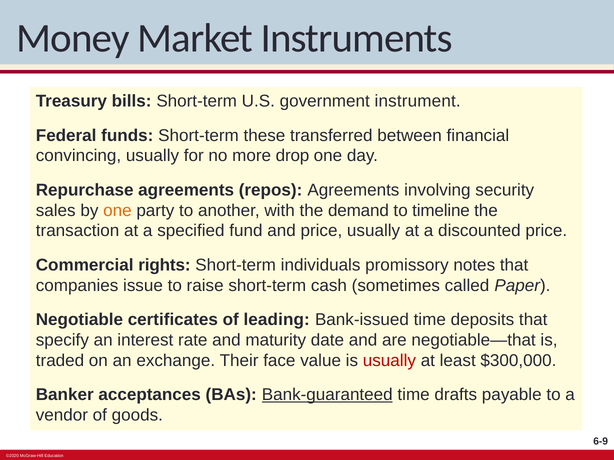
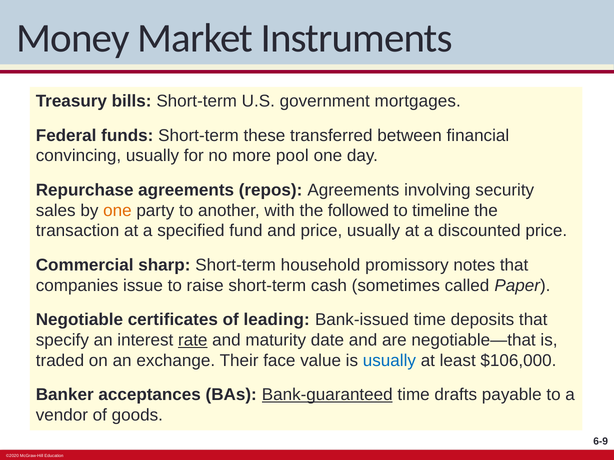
instrument: instrument -> mortgages
drop: drop -> pool
demand: demand -> followed
rights: rights -> sharp
individuals: individuals -> household
rate underline: none -> present
usually at (389, 361) colour: red -> blue
$300,000: $300,000 -> $106,000
